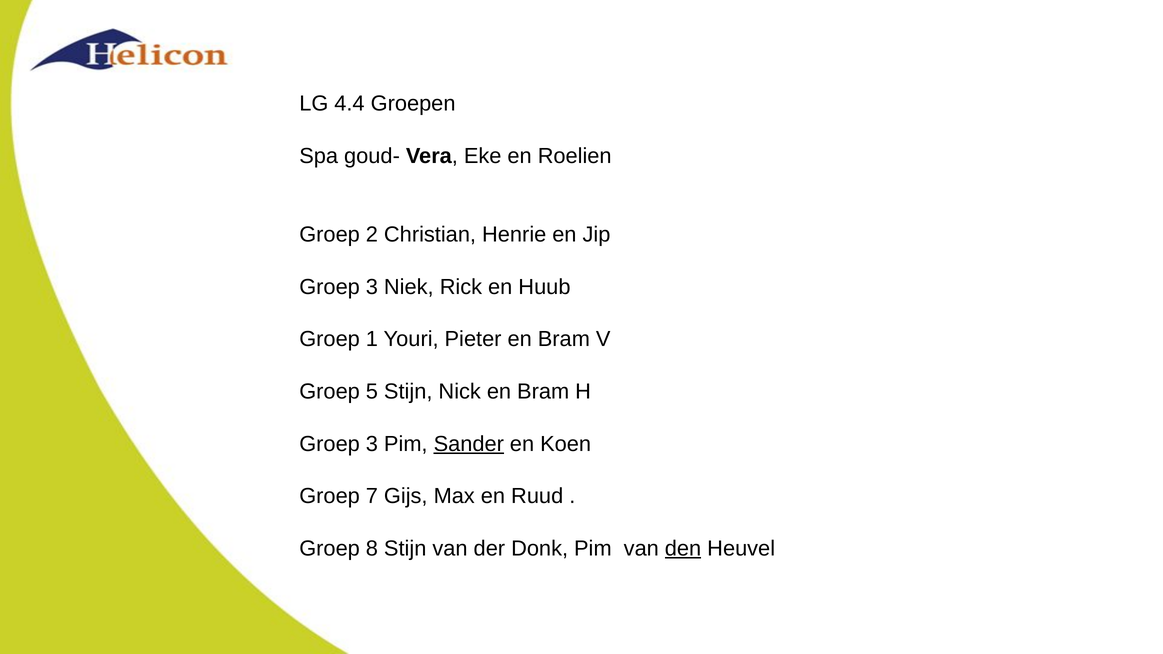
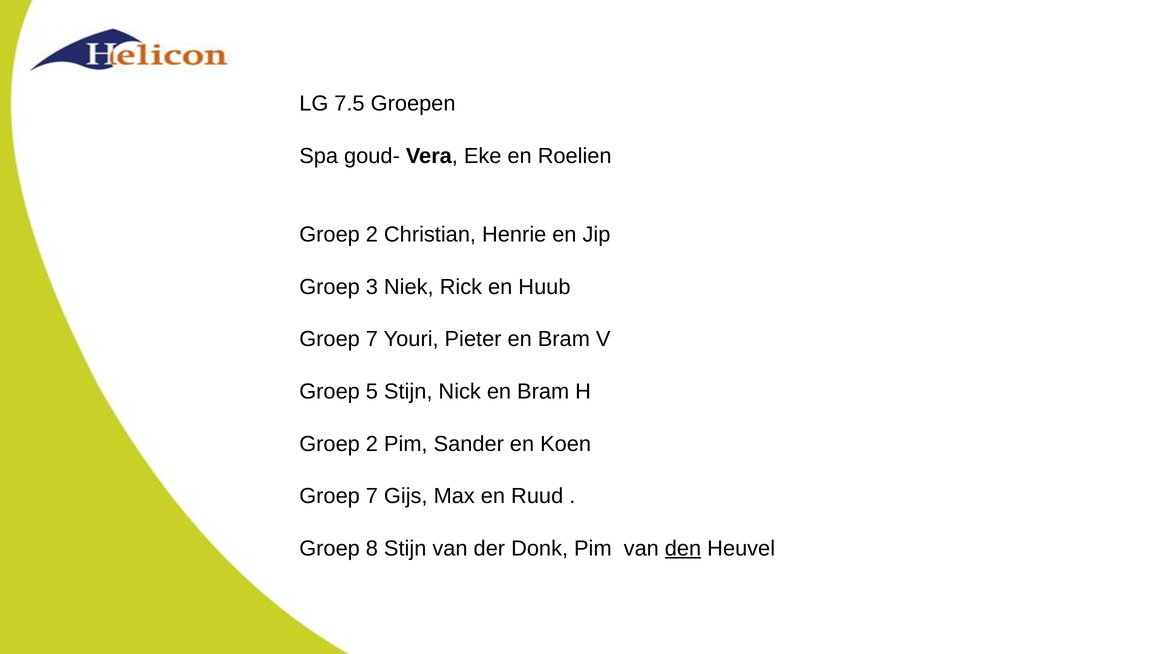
4.4: 4.4 -> 7.5
1 at (372, 339): 1 -> 7
3 at (372, 444): 3 -> 2
Sander underline: present -> none
